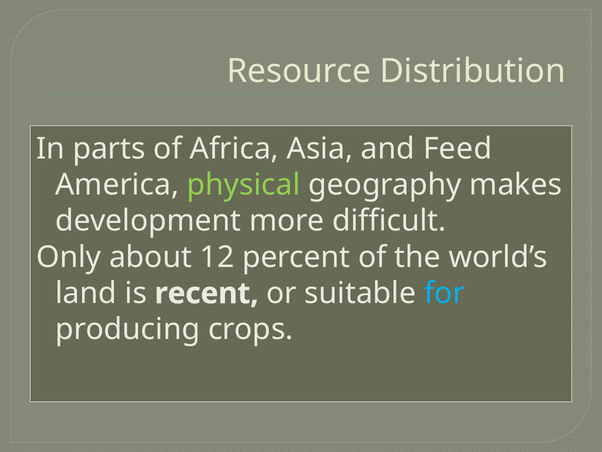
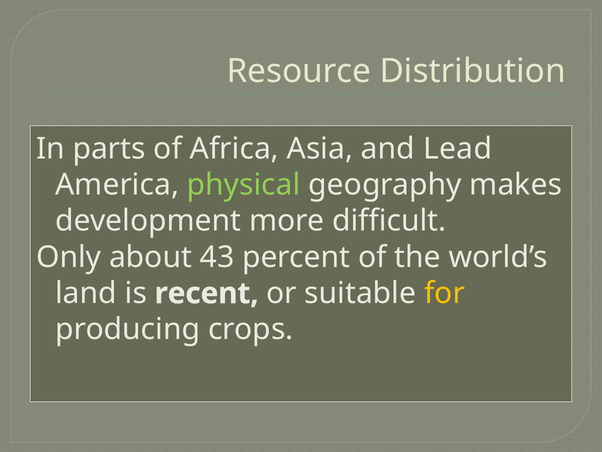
Feed: Feed -> Lead
12: 12 -> 43
for colour: light blue -> yellow
